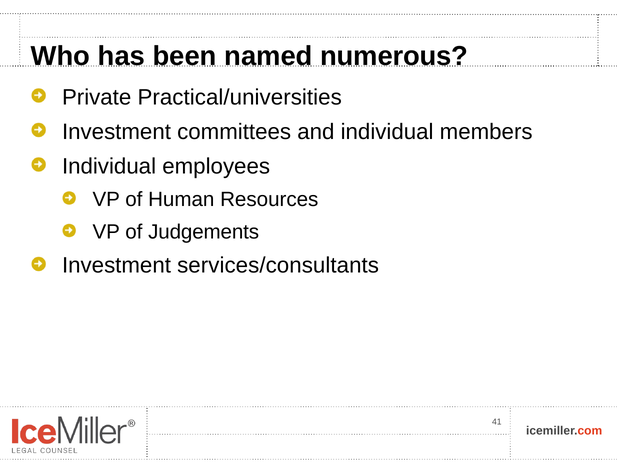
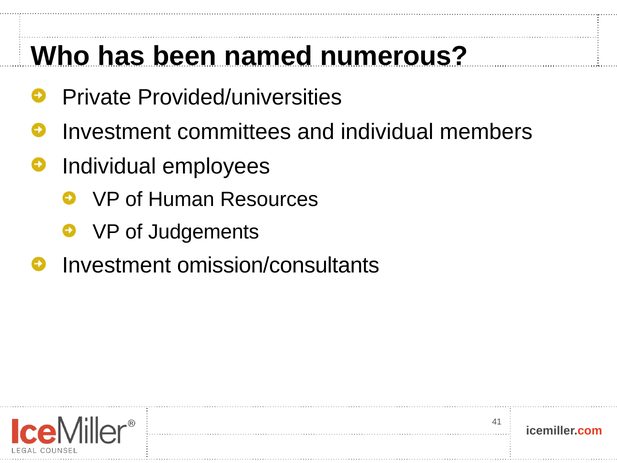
Practical/universities: Practical/universities -> Provided/universities
services/consultants: services/consultants -> omission/consultants
